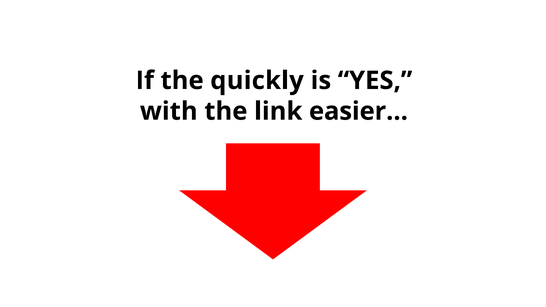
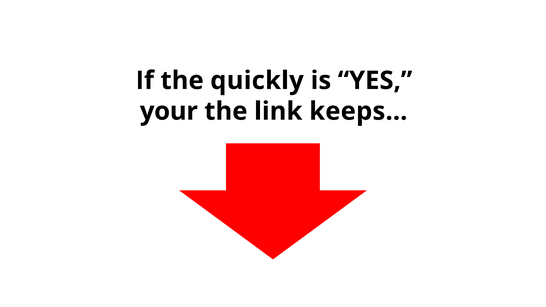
with: with -> your
easier…: easier… -> keeps…
